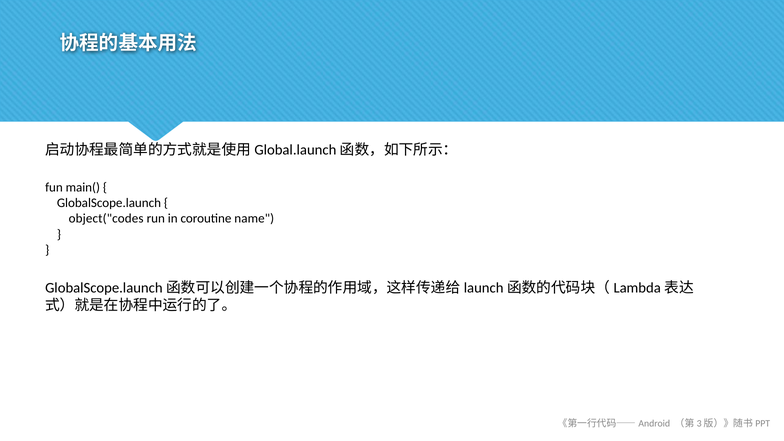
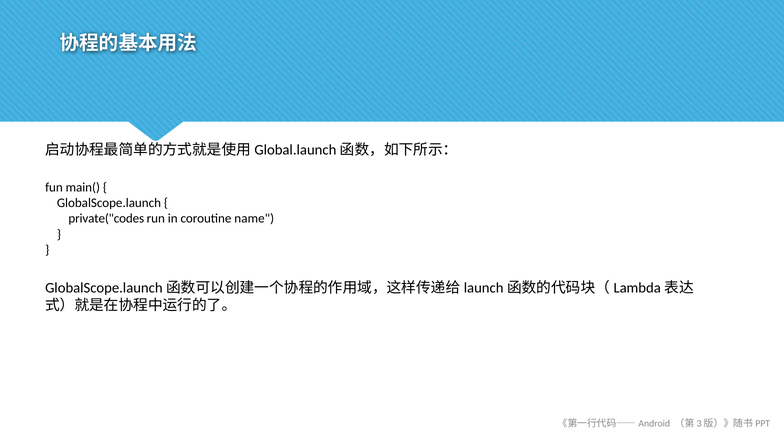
object("codes: object("codes -> private("codes
